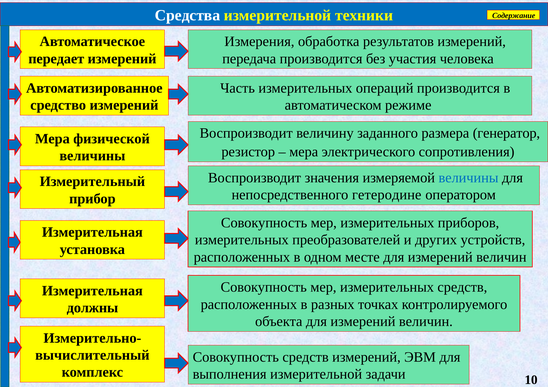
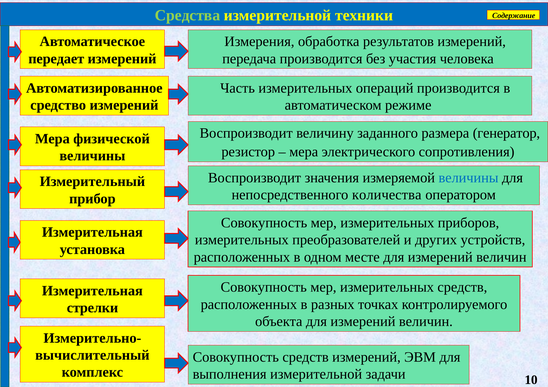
Средства colour: white -> light green
гетеродине: гетеродине -> количества
должны: должны -> стрелки
